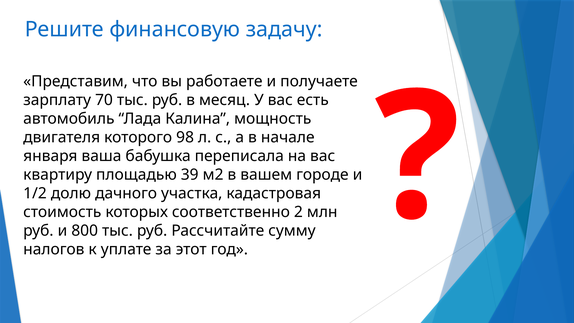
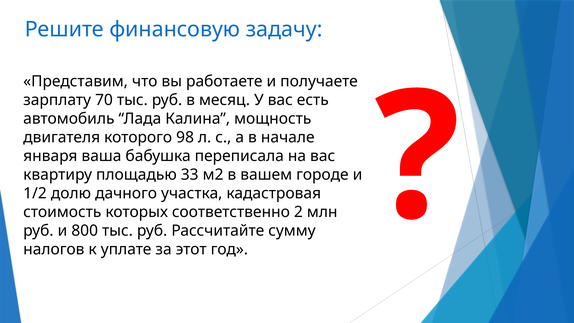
39: 39 -> 33
